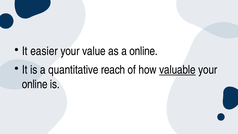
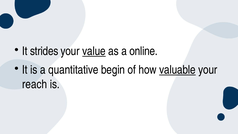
easier: easier -> strides
value underline: none -> present
reach: reach -> begin
online at (35, 84): online -> reach
